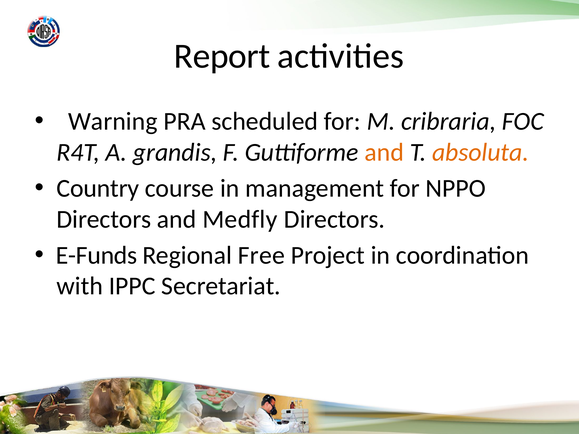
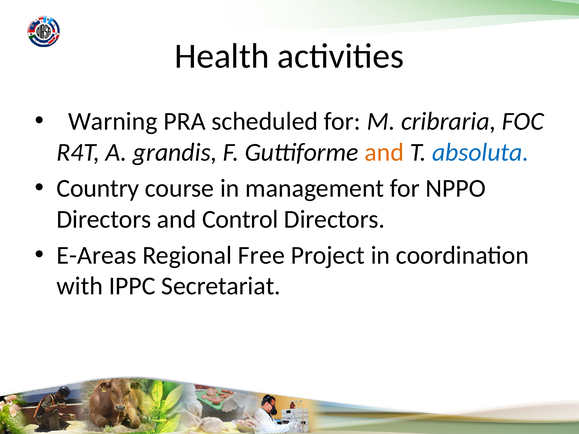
Report: Report -> Health
absoluta colour: orange -> blue
Medfly: Medfly -> Control
E-Funds: E-Funds -> E-Areas
